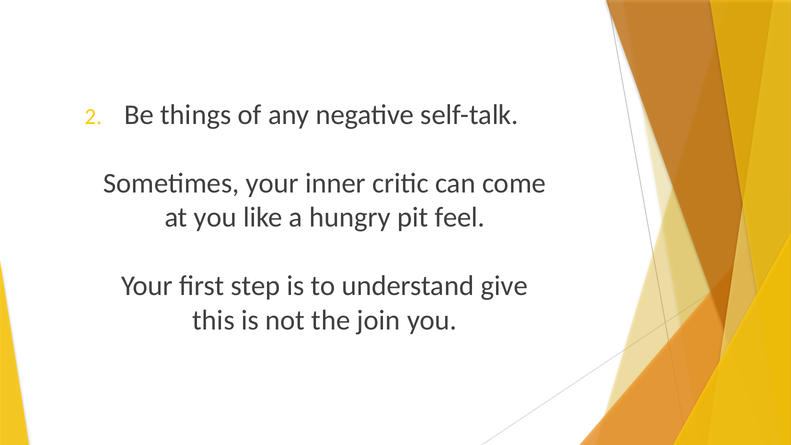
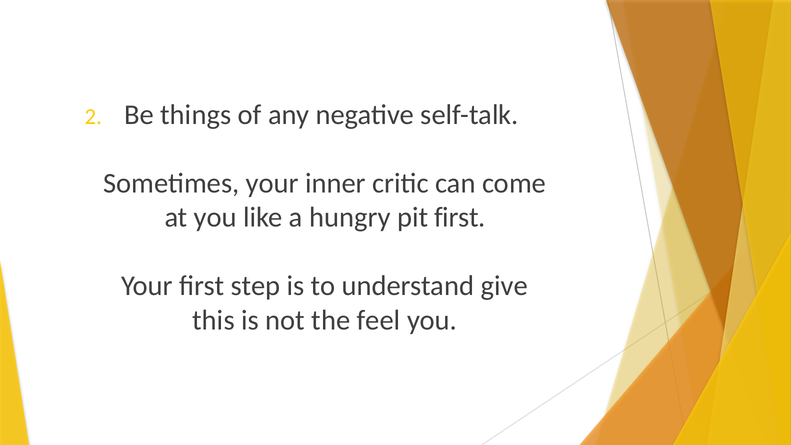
pit feel: feel -> first
join: join -> feel
